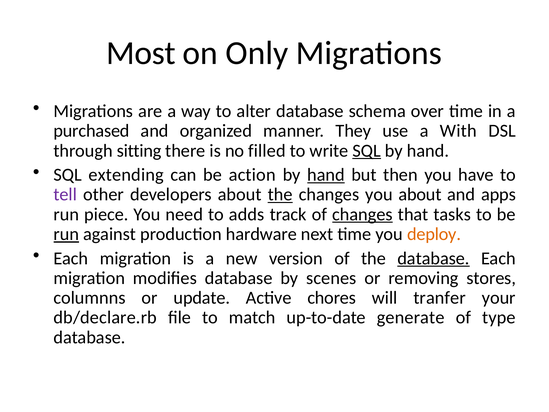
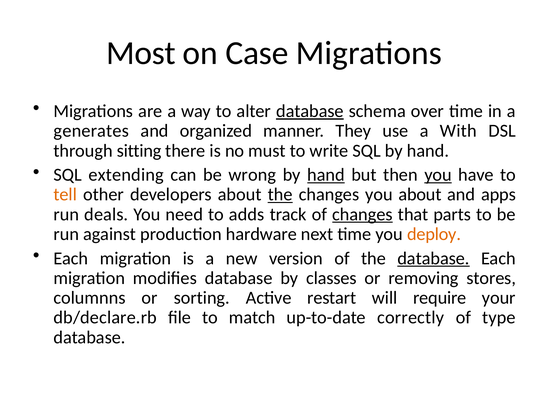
Only: Only -> Case
database at (310, 111) underline: none -> present
purchased: purchased -> generates
filled: filled -> must
SQL at (367, 151) underline: present -> none
action: action -> wrong
you at (438, 175) underline: none -> present
tell colour: purple -> orange
piece: piece -> deals
tasks: tasks -> parts
run at (66, 234) underline: present -> none
scenes: scenes -> classes
update: update -> sorting
chores: chores -> restart
tranfer: tranfer -> require
generate: generate -> correctly
